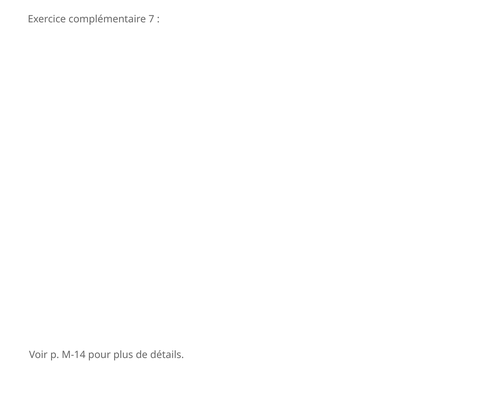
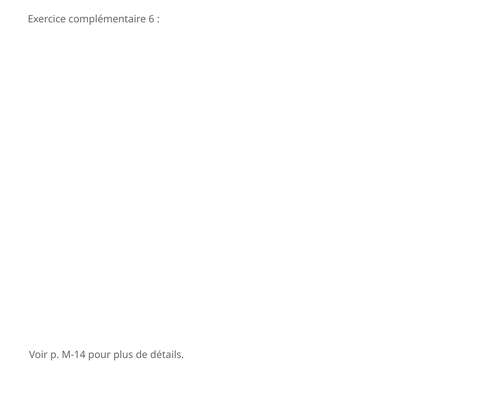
7: 7 -> 6
